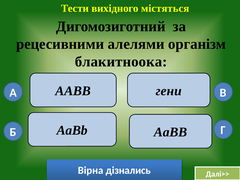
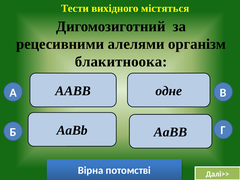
гени: гени -> одне
дізнались: дізнались -> потомстві
